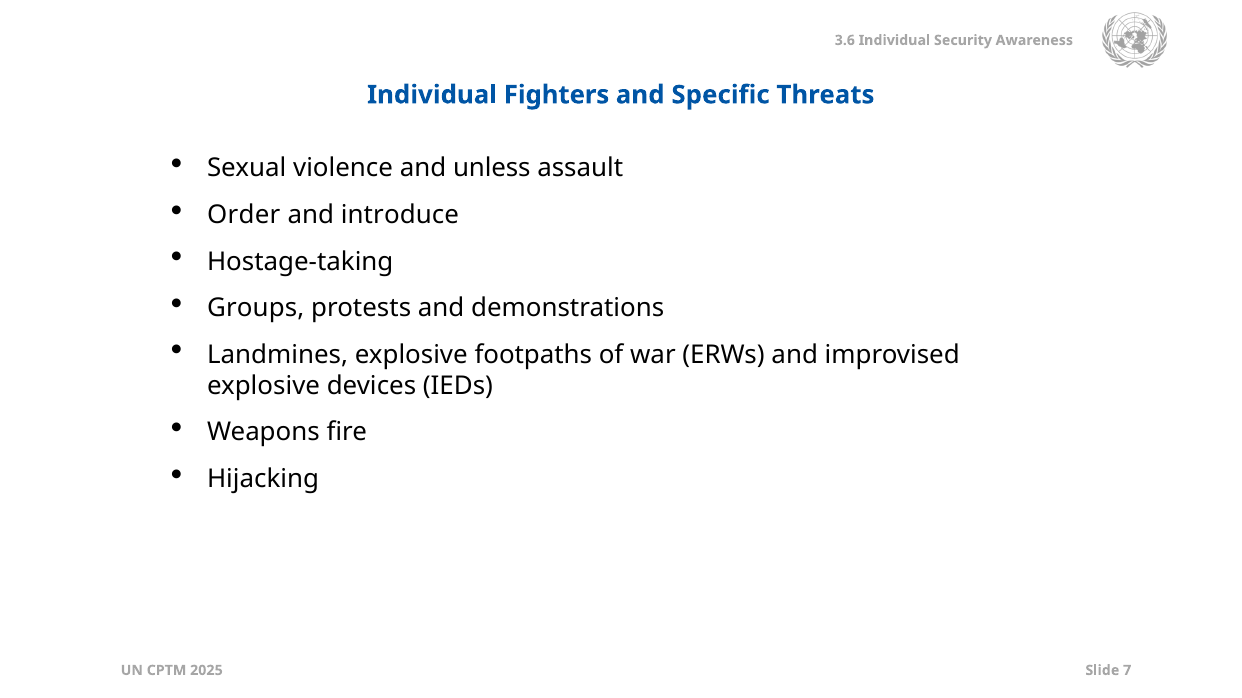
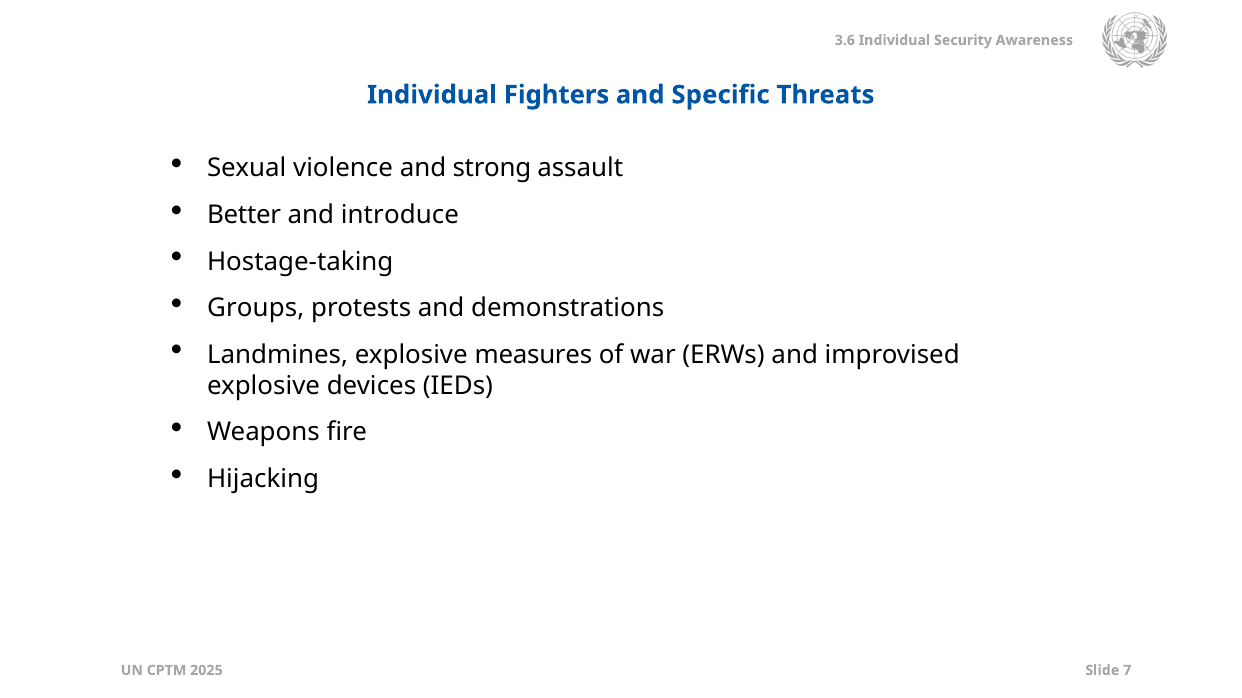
unless: unless -> strong
Order: Order -> Better
footpaths: footpaths -> measures
